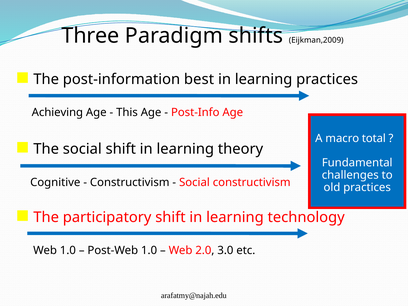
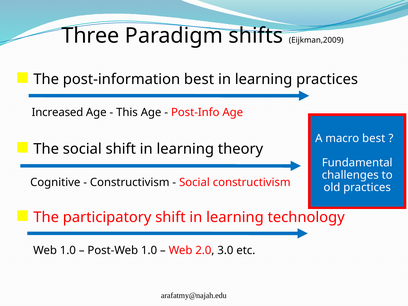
Achieving: Achieving -> Increased
macro total: total -> best
